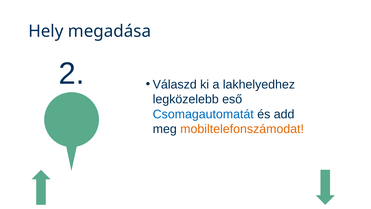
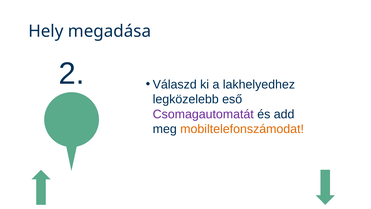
Csomagautomatát colour: blue -> purple
